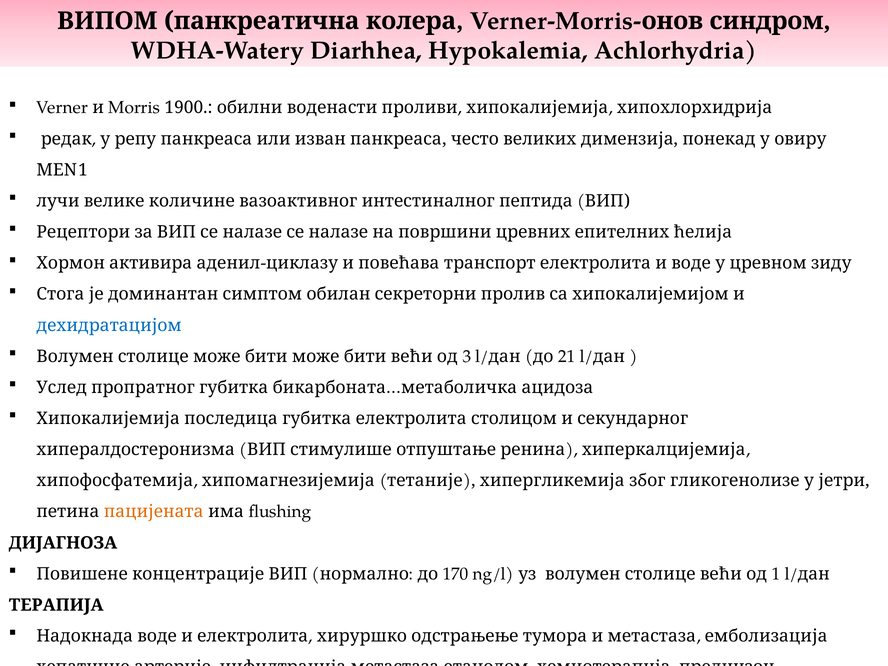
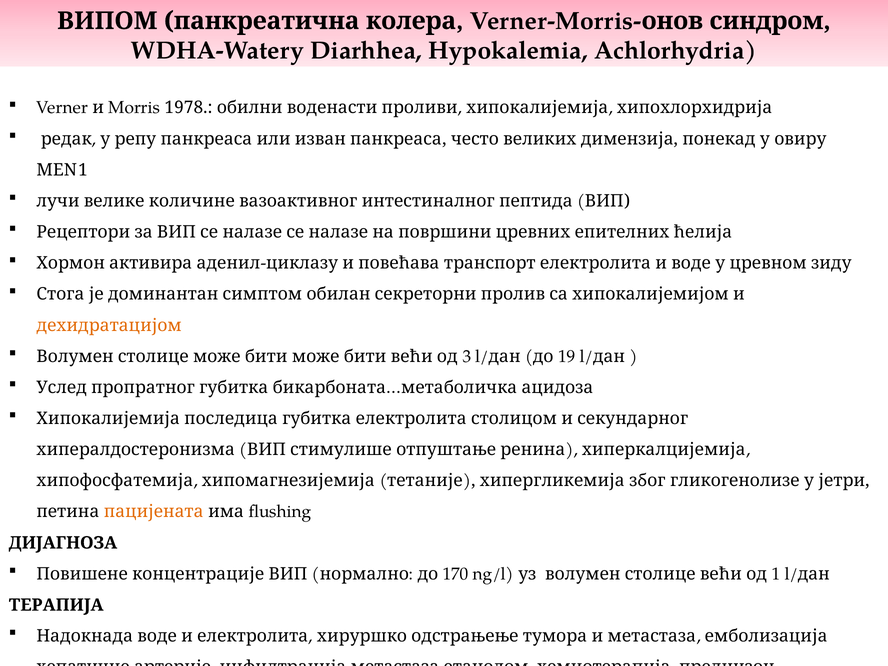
1900: 1900 -> 1978
дехидратацијом colour: blue -> orange
21: 21 -> 19
